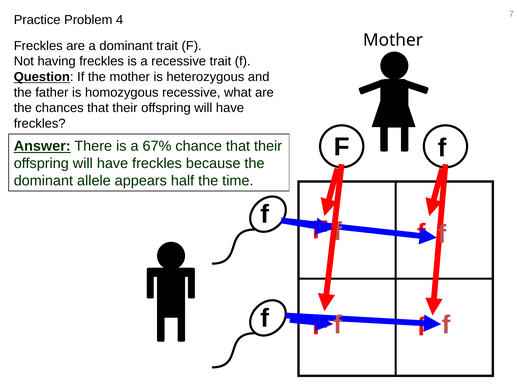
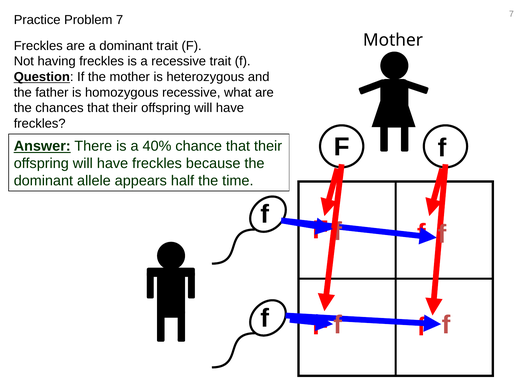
Problem 4: 4 -> 7
67%: 67% -> 40%
